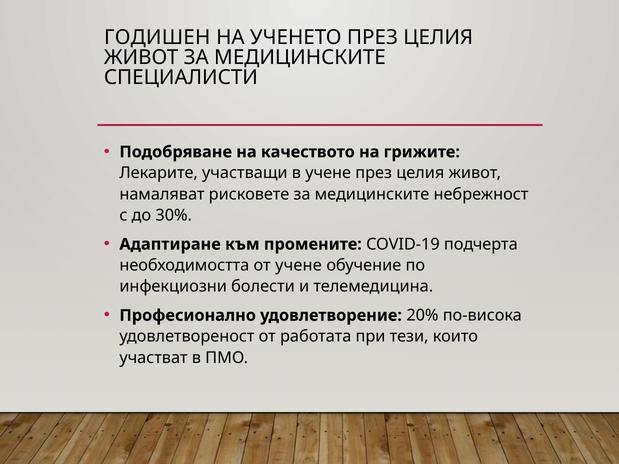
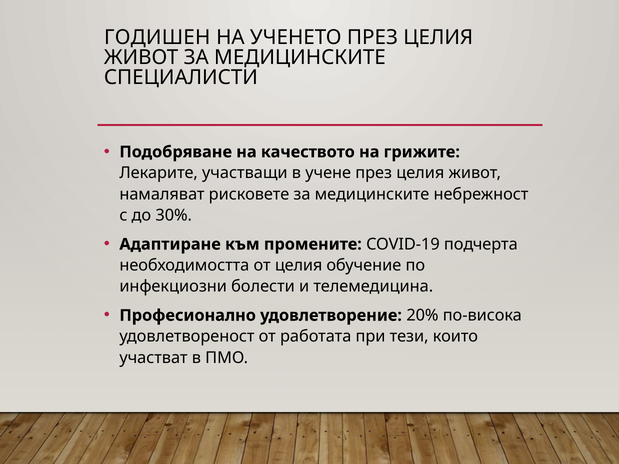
от учене: учене -> целия
